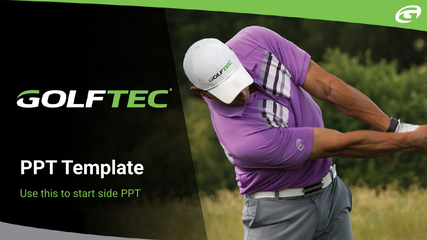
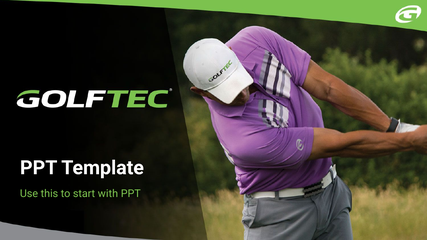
side: side -> with
